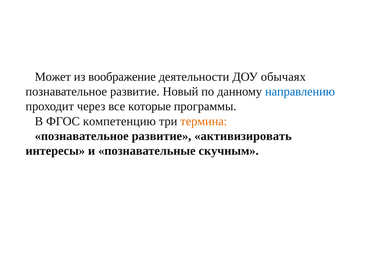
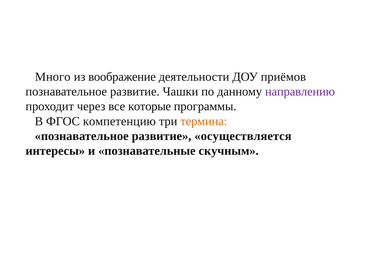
Может: Может -> Много
обычаях: обычаях -> приёмов
Новый: Новый -> Чашки
направлению colour: blue -> purple
активизировать: активизировать -> осуществляется
